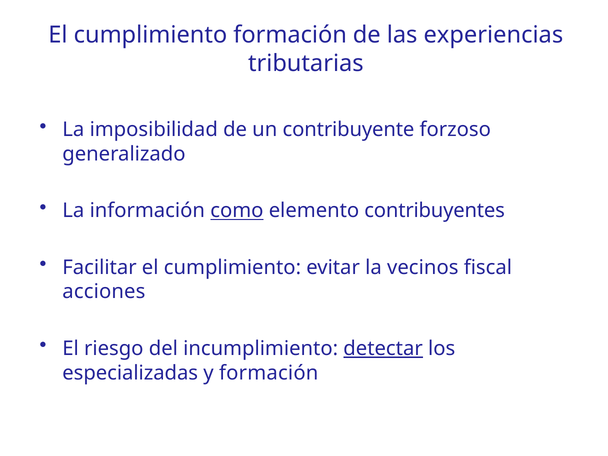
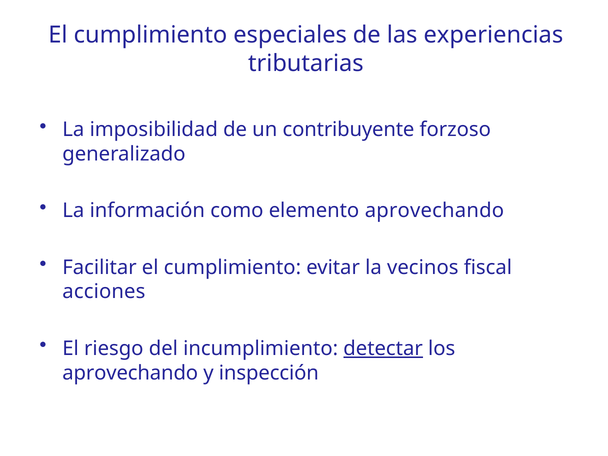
cumplimiento formación: formación -> especiales
como underline: present -> none
elemento contribuyentes: contribuyentes -> aprovechando
especializadas at (130, 373): especializadas -> aprovechando
y formación: formación -> inspección
